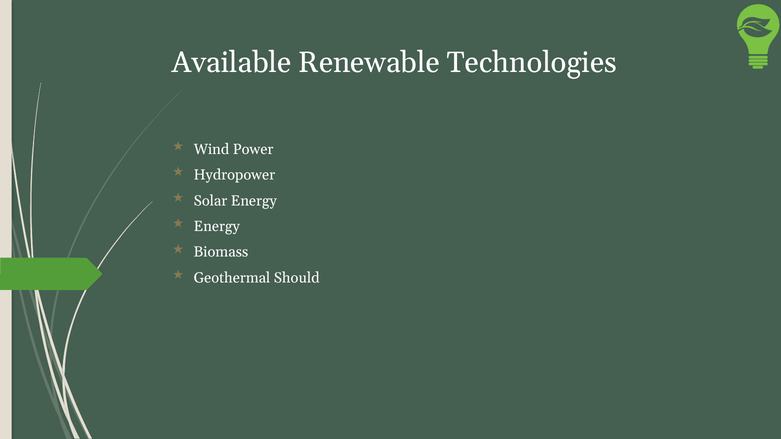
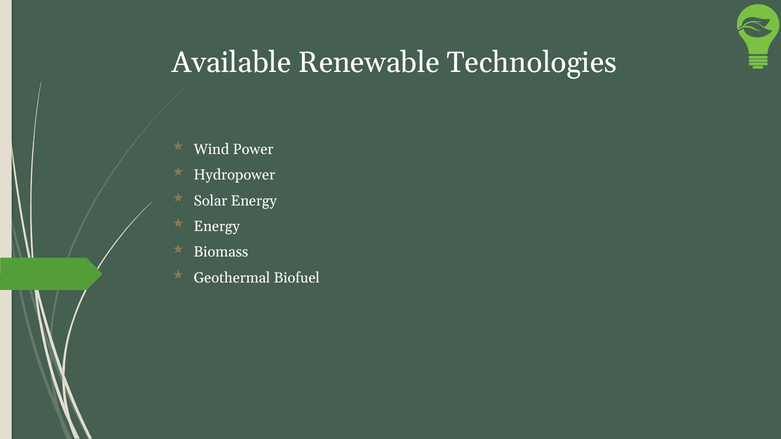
Should: Should -> Biofuel
